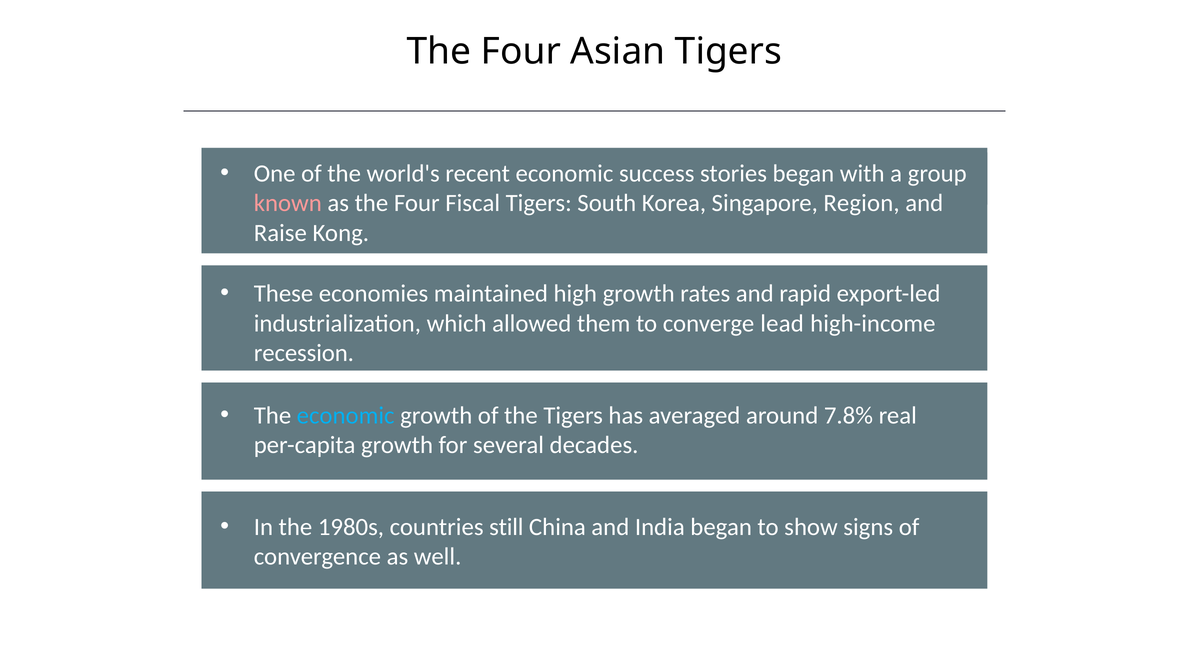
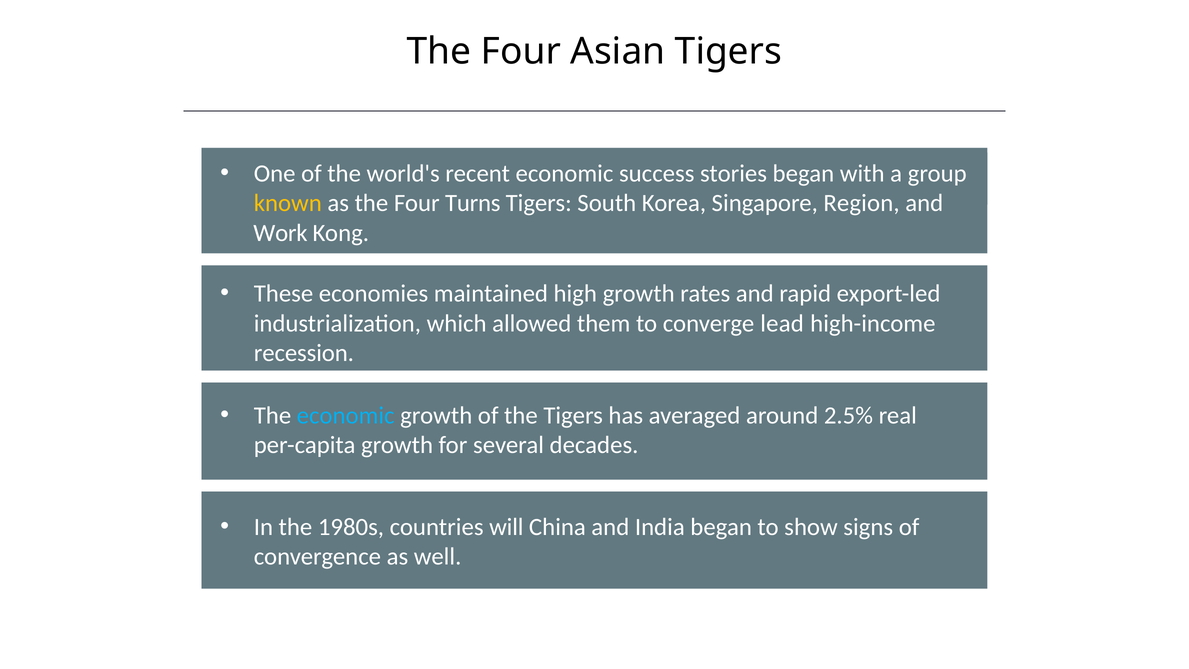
known colour: pink -> yellow
Fiscal: Fiscal -> Turns
Raise: Raise -> Work
7.8%: 7.8% -> 2.5%
still: still -> will
